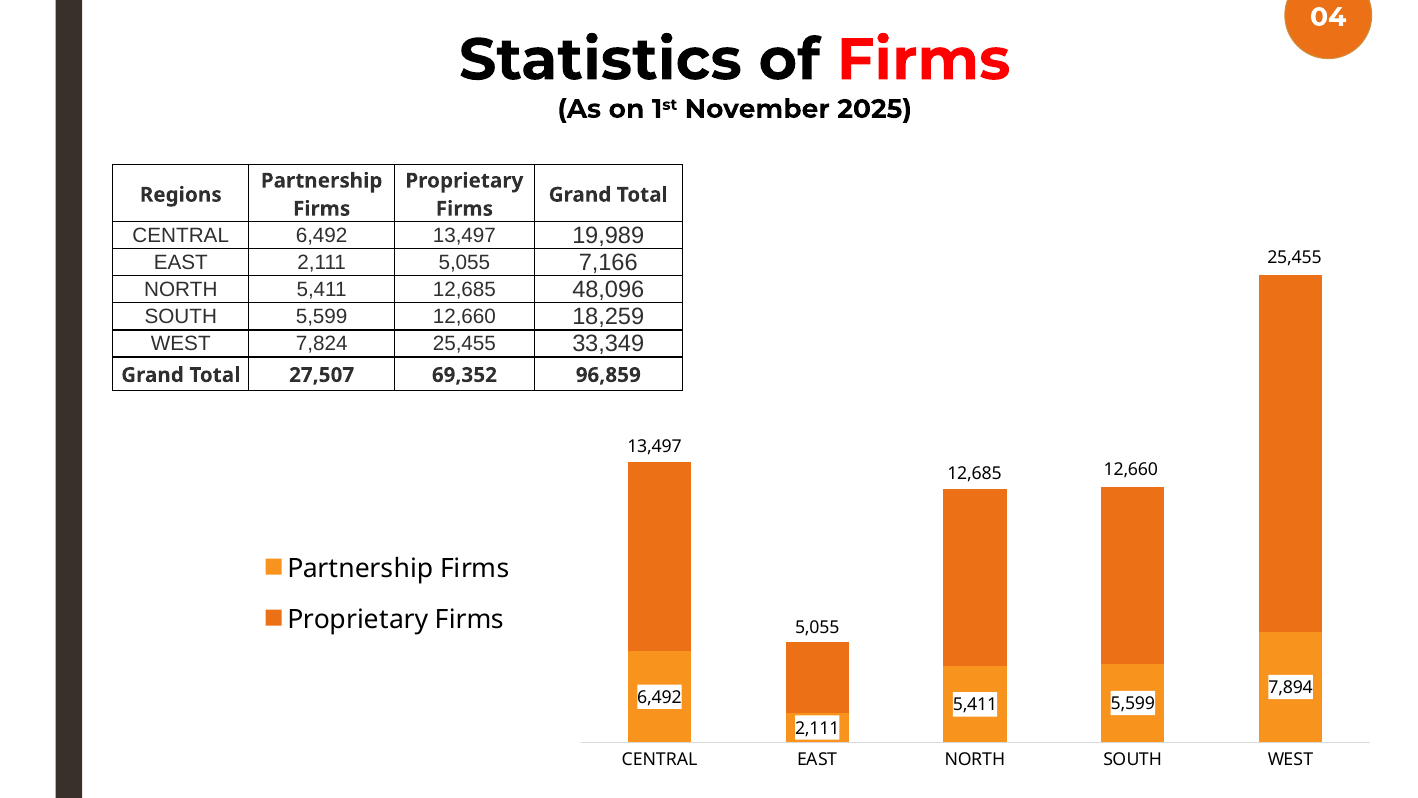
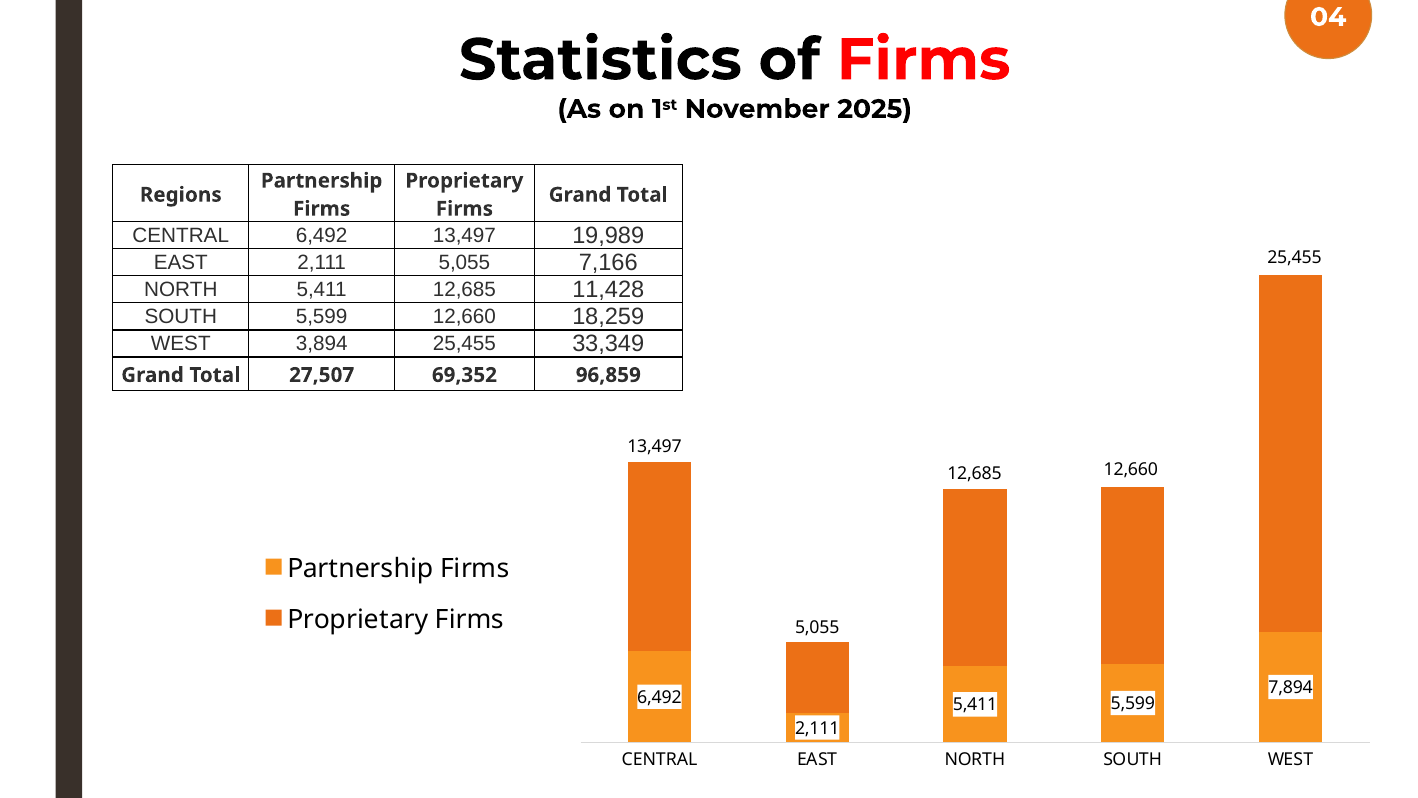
48,096: 48,096 -> 11,428
7,824: 7,824 -> 3,894
